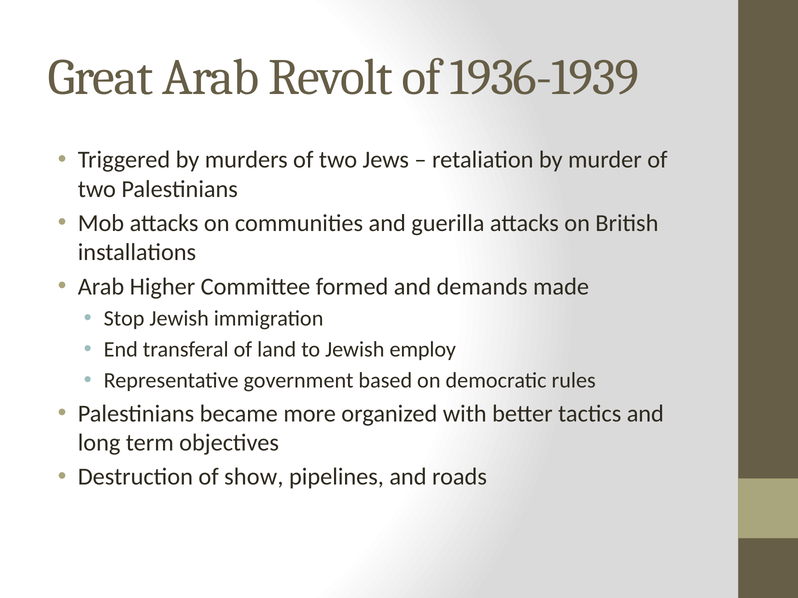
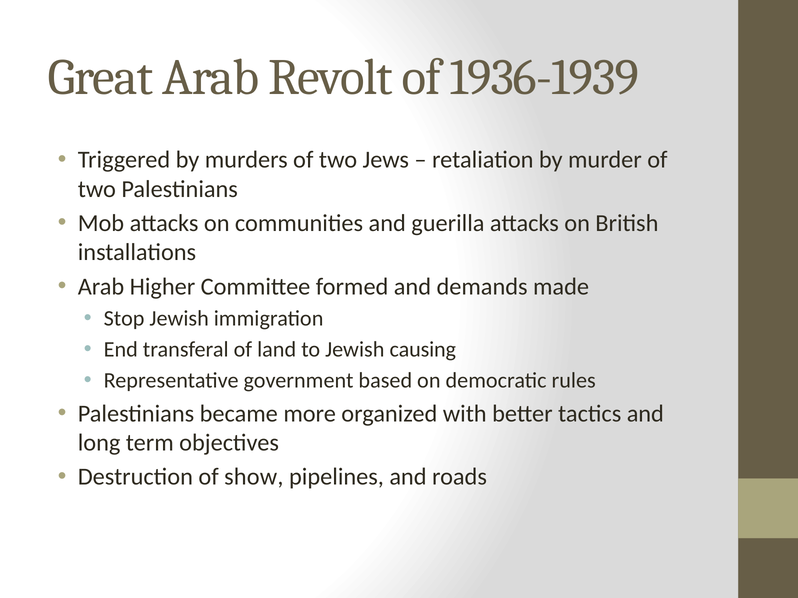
employ: employ -> causing
